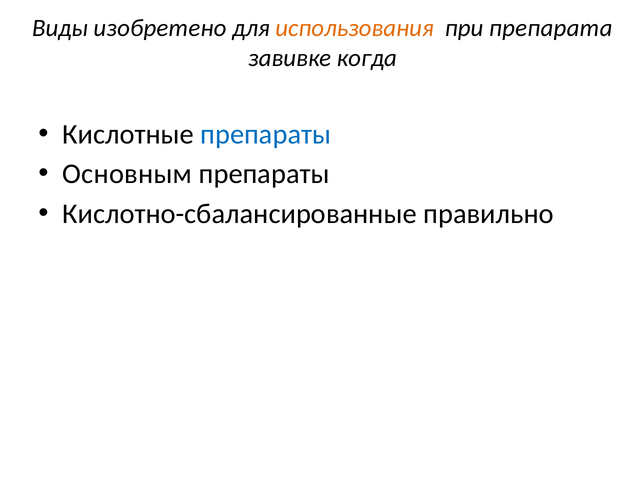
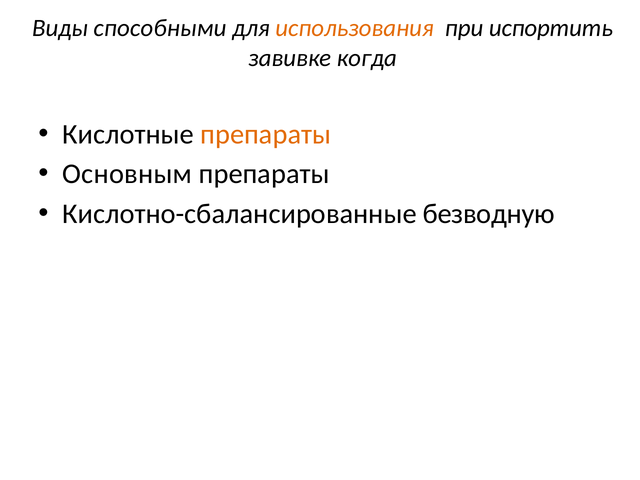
изобретено: изобретено -> способными
препарата: препарата -> испортить
препараты at (266, 134) colour: blue -> orange
правильно: правильно -> безводную
